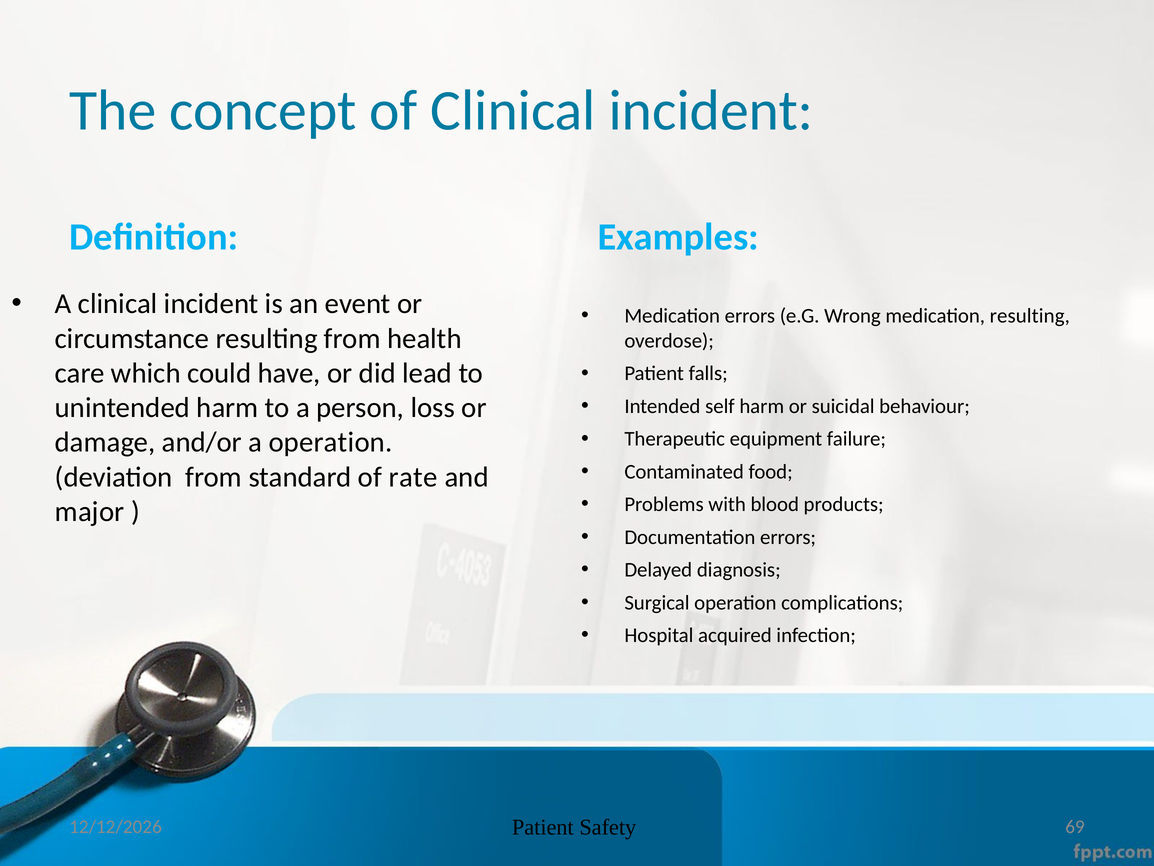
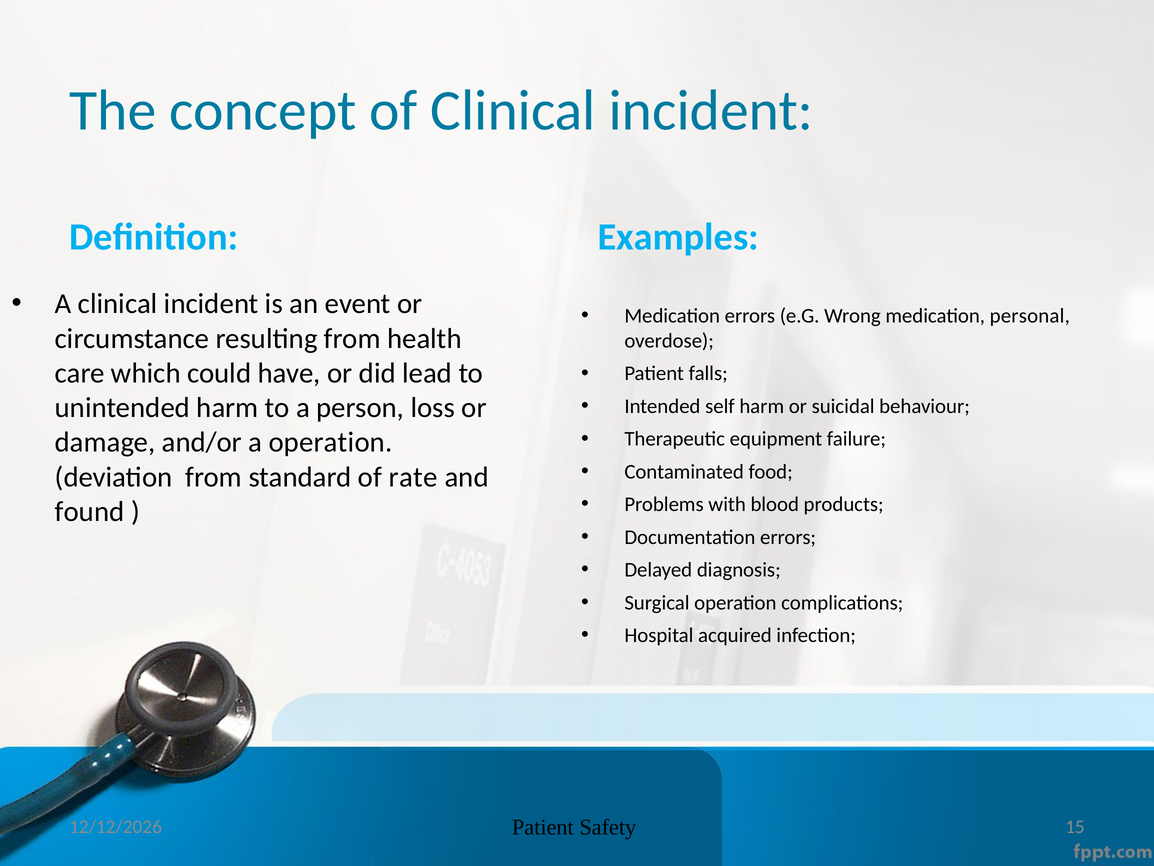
medication resulting: resulting -> personal
major: major -> found
69: 69 -> 15
